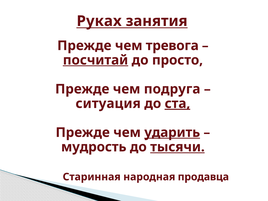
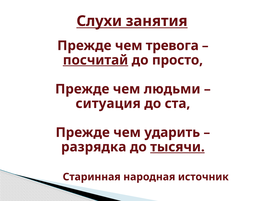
Руках: Руках -> Слухи
подруга: подруга -> людьми
ста underline: present -> none
ударить underline: present -> none
мудрость: мудрость -> разрядка
продавца: продавца -> источник
